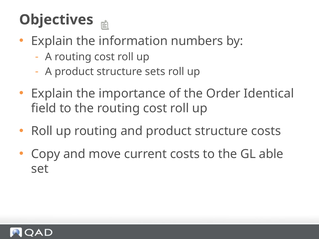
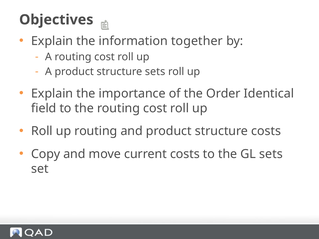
numbers: numbers -> together
GL able: able -> sets
